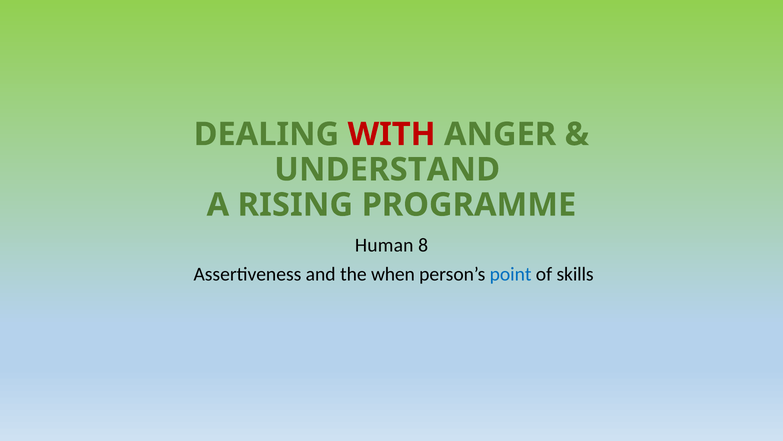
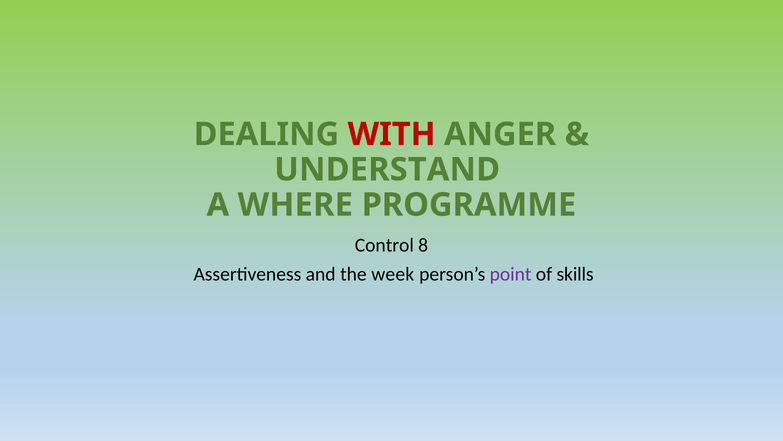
RISING: RISING -> WHERE
Human: Human -> Control
when: when -> week
point colour: blue -> purple
